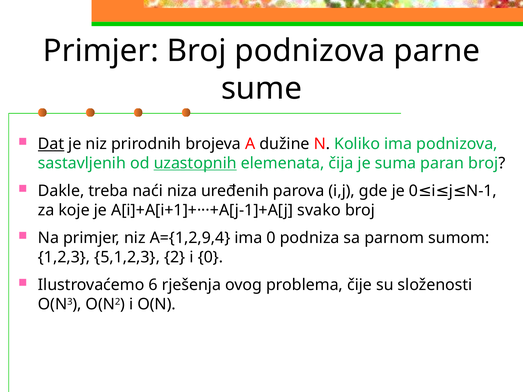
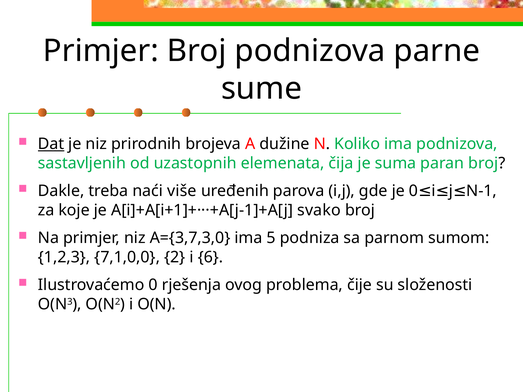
uzastopnih underline: present -> none
niza: niza -> više
A={1,2,9,4: A={1,2,9,4 -> A={3,7,3,0
ima 0: 0 -> 5
5,1,2,3: 5,1,2,3 -> 7,1,0,0
i 0: 0 -> 6
Ilustrovaćemo 6: 6 -> 0
